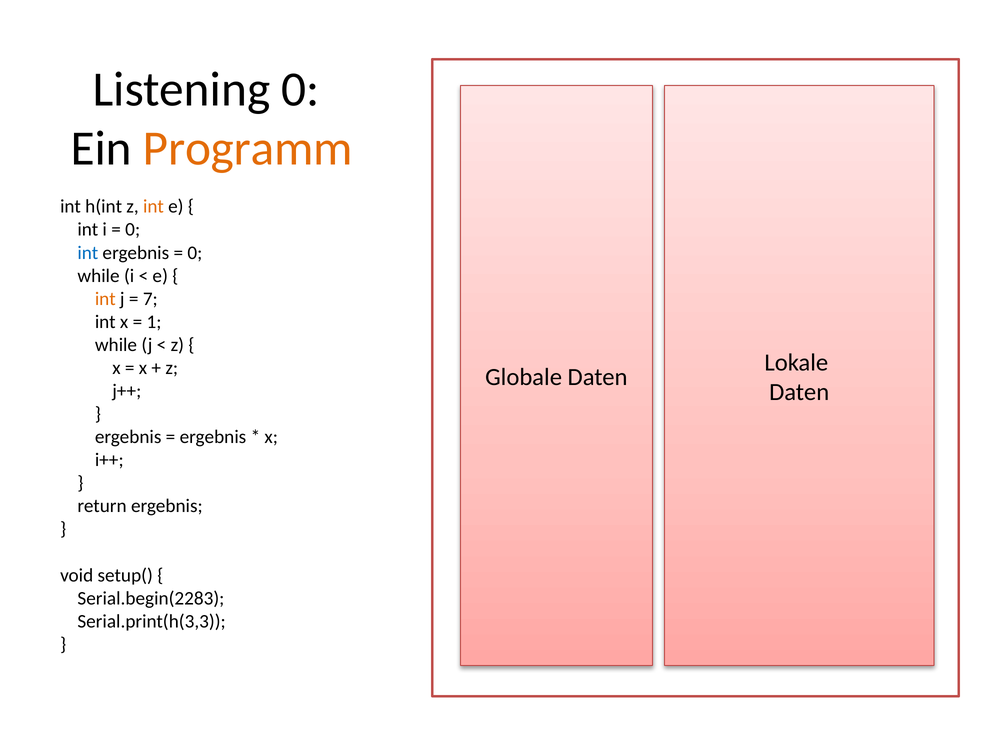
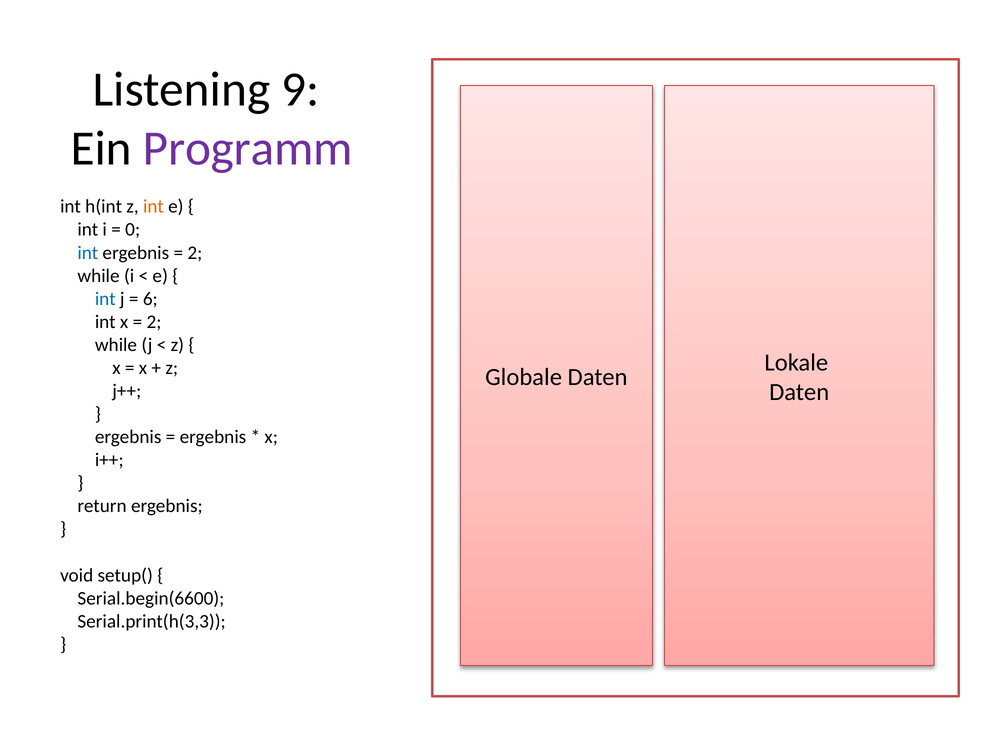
Listening 0: 0 -> 9
Programm colour: orange -> purple
0 at (195, 253): 0 -> 2
int at (105, 299) colour: orange -> blue
7: 7 -> 6
1 at (154, 322): 1 -> 2
Serial.begin(2283: Serial.begin(2283 -> Serial.begin(6600
